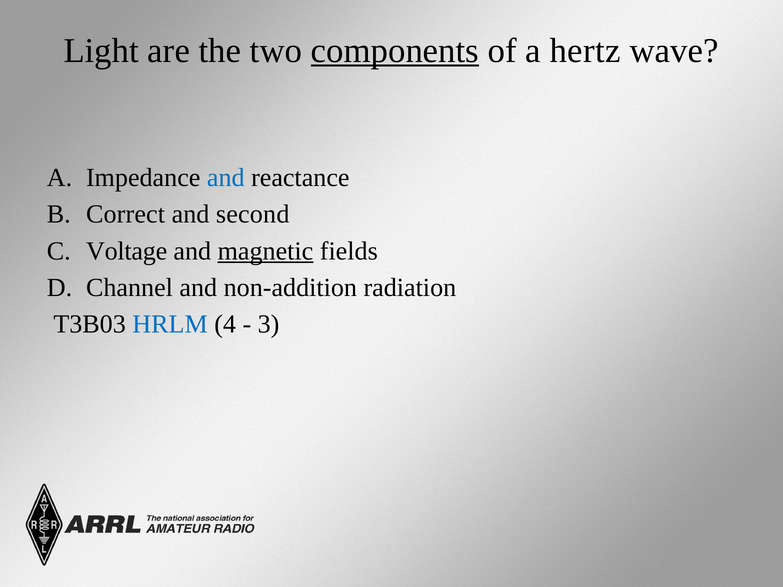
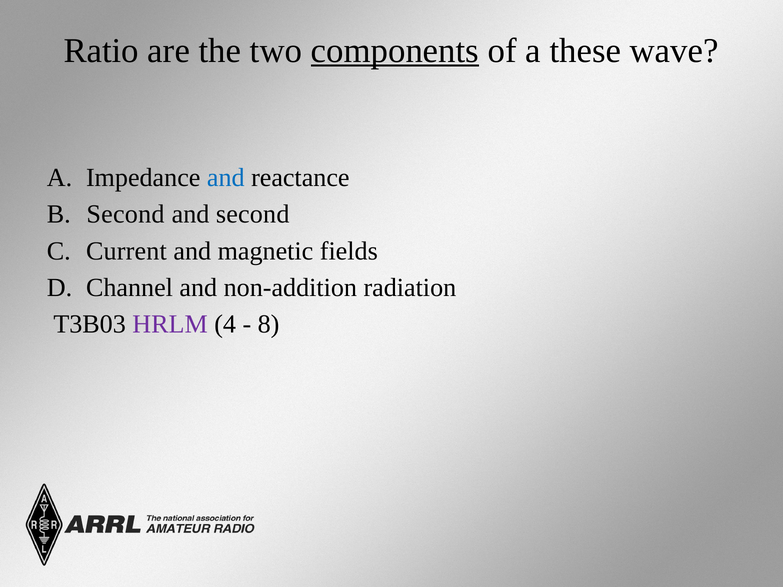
Light: Light -> Ratio
hertz: hertz -> these
Correct at (126, 214): Correct -> Second
Voltage: Voltage -> Current
magnetic underline: present -> none
HRLM colour: blue -> purple
3: 3 -> 8
